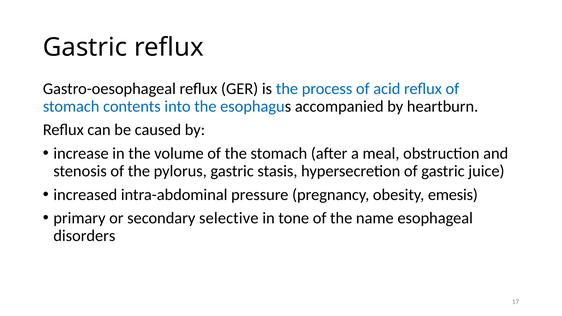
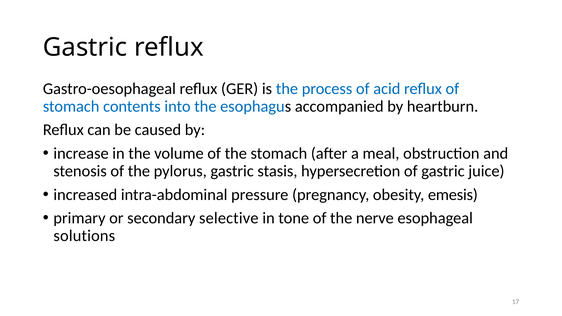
name: name -> nerve
disorders: disorders -> solutions
